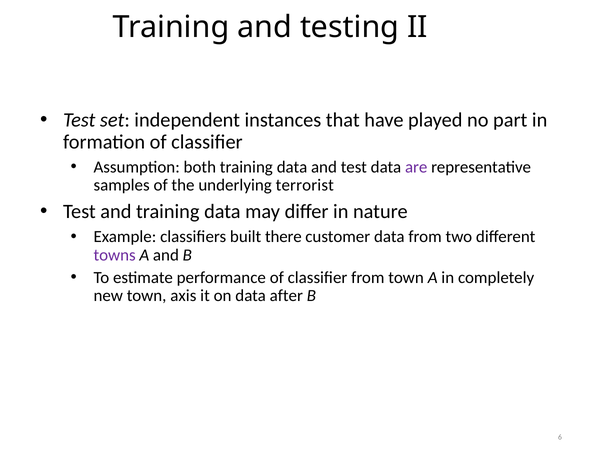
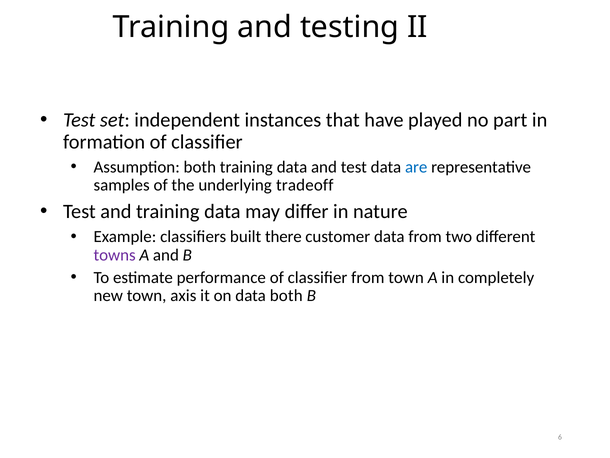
are colour: purple -> blue
terrorist: terrorist -> tradeoff
data after: after -> both
